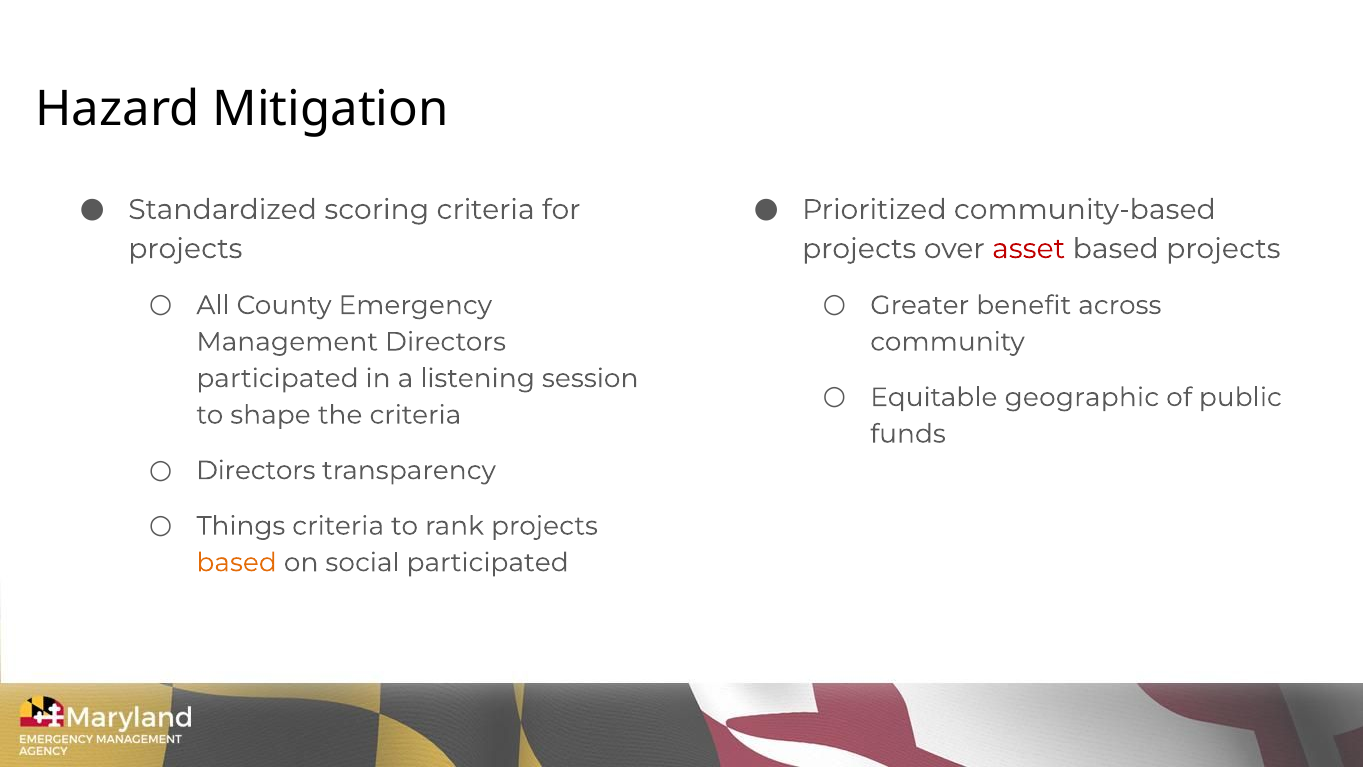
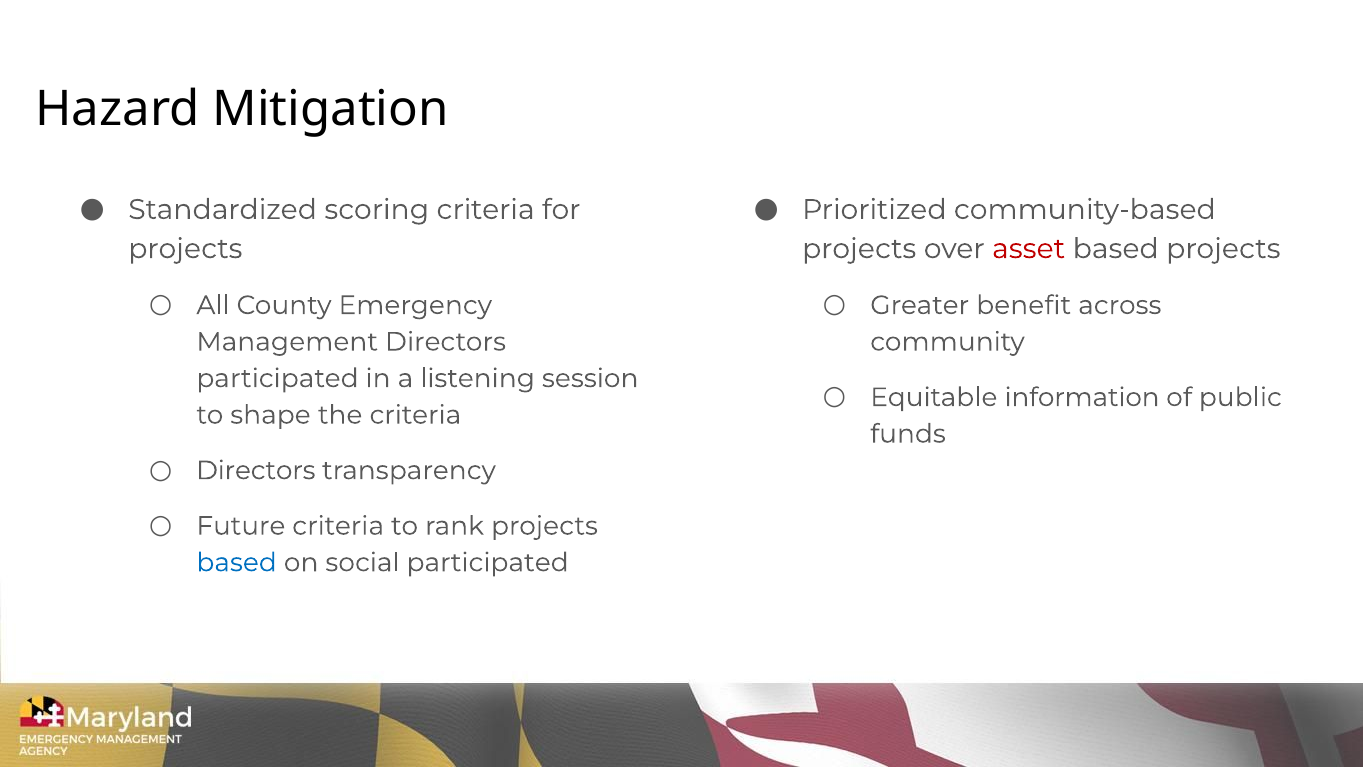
geographic: geographic -> information
Things: Things -> Future
based at (237, 562) colour: orange -> blue
